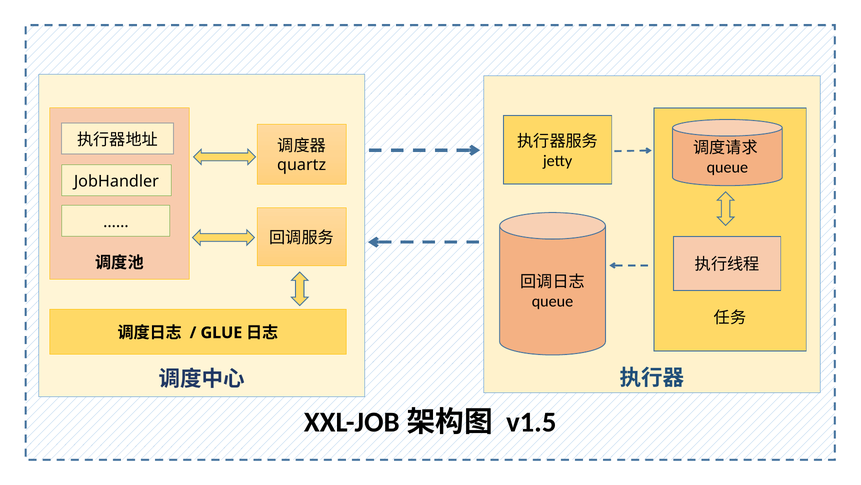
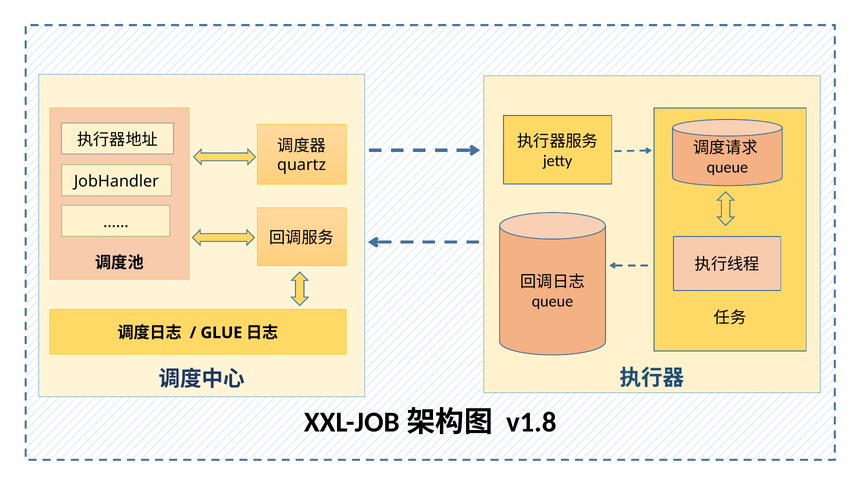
v1.5: v1.5 -> v1.8
